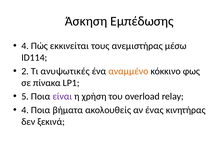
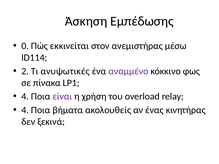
4 at (25, 46): 4 -> 0
τους: τους -> στον
αναμμένο colour: orange -> purple
5 at (25, 97): 5 -> 4
